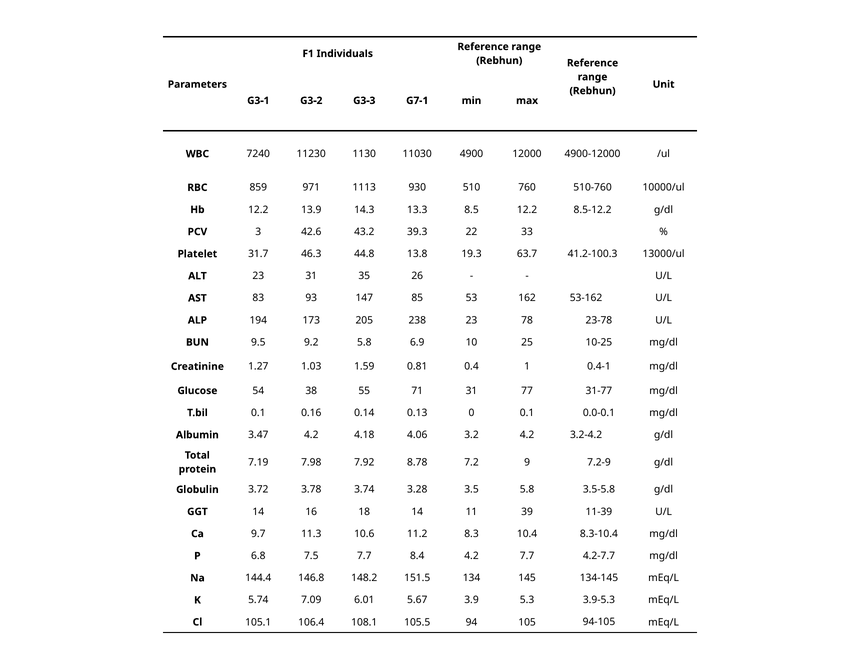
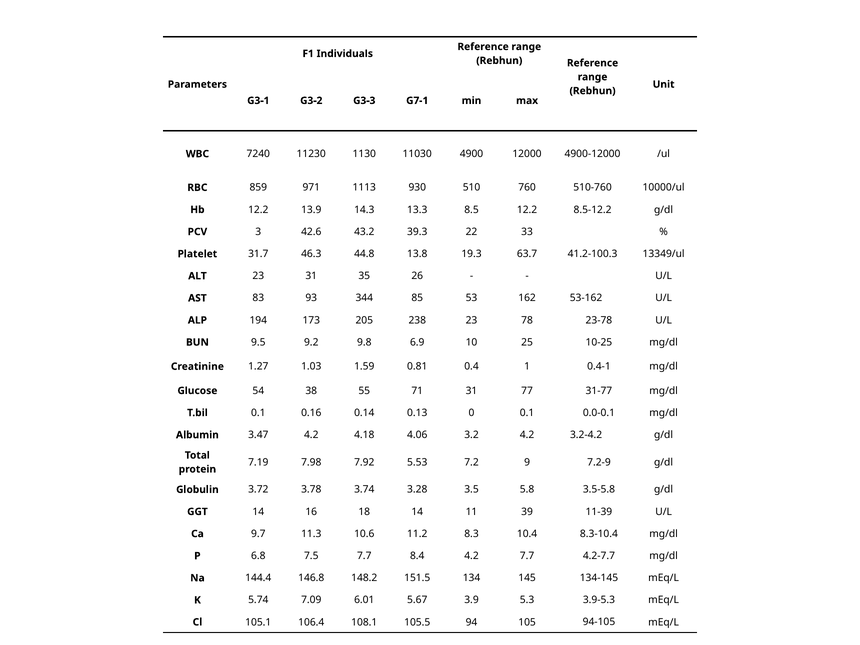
13000/ul: 13000/ul -> 13349/ul
147: 147 -> 344
9.2 5.8: 5.8 -> 9.8
8.78: 8.78 -> 5.53
